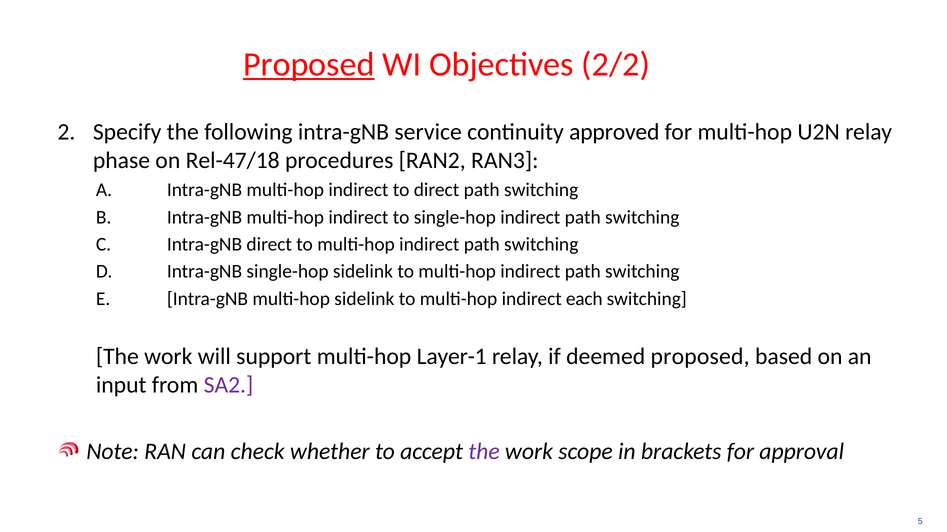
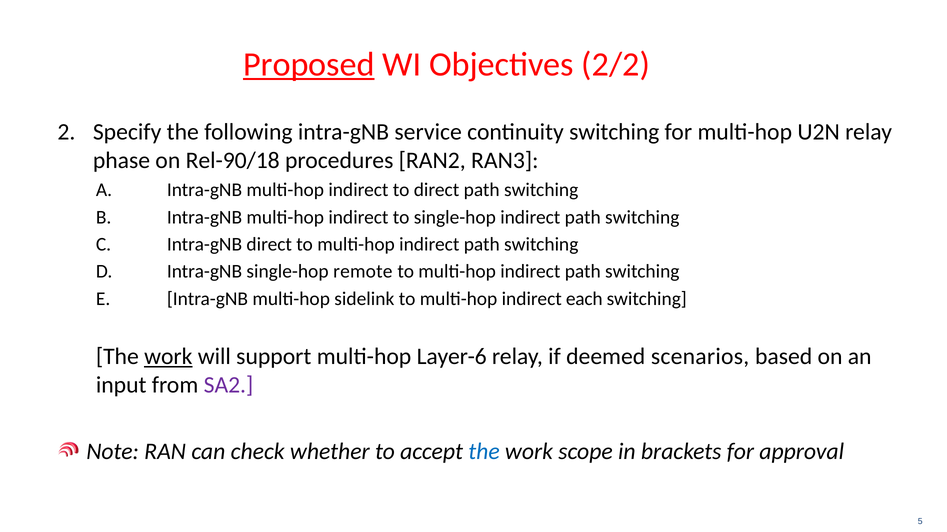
continuity approved: approved -> switching
Rel-47/18: Rel-47/18 -> Rel-90/18
single-hop sidelink: sidelink -> remote
work at (168, 357) underline: none -> present
Layer-1: Layer-1 -> Layer-6
deemed proposed: proposed -> scenarios
the at (484, 452) colour: purple -> blue
